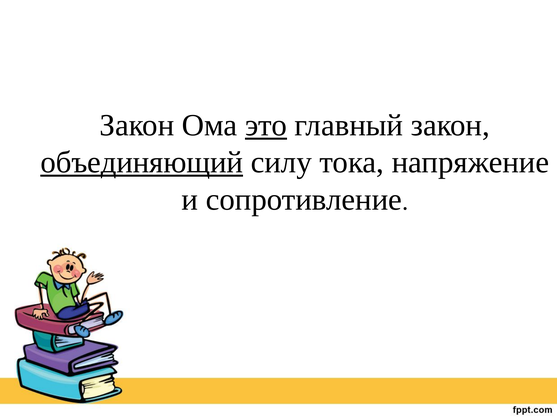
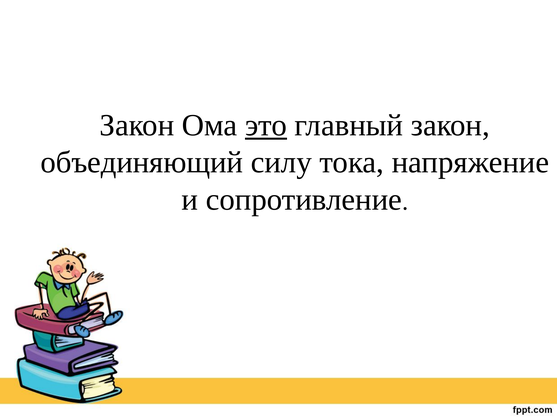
объединяющий underline: present -> none
